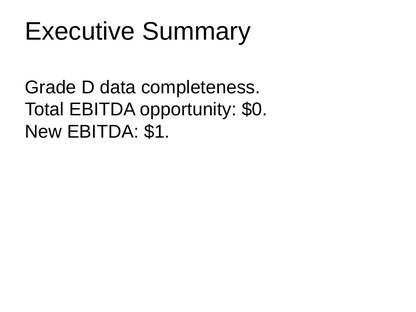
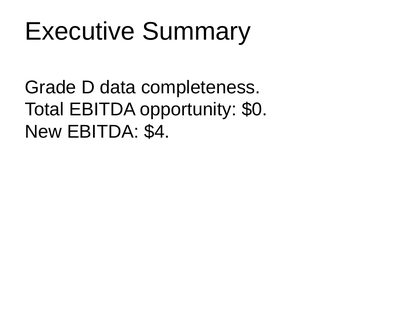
$1: $1 -> $4
